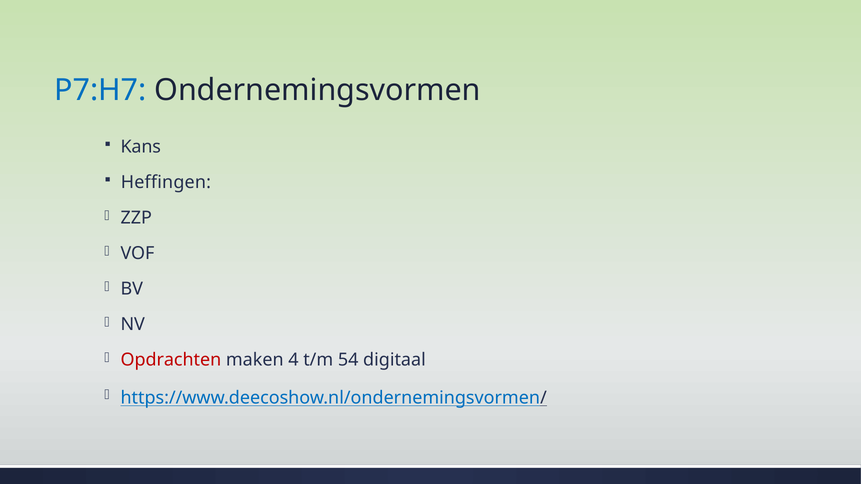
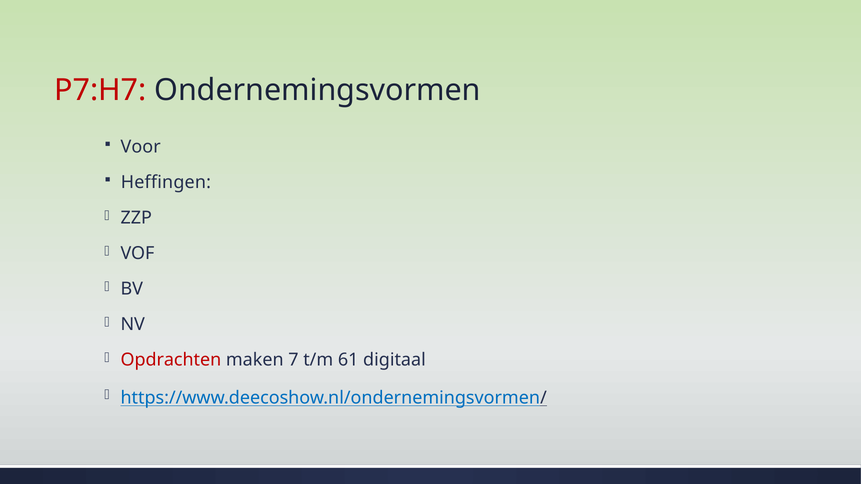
P7:H7 colour: blue -> red
Kans: Kans -> Voor
4: 4 -> 7
54: 54 -> 61
